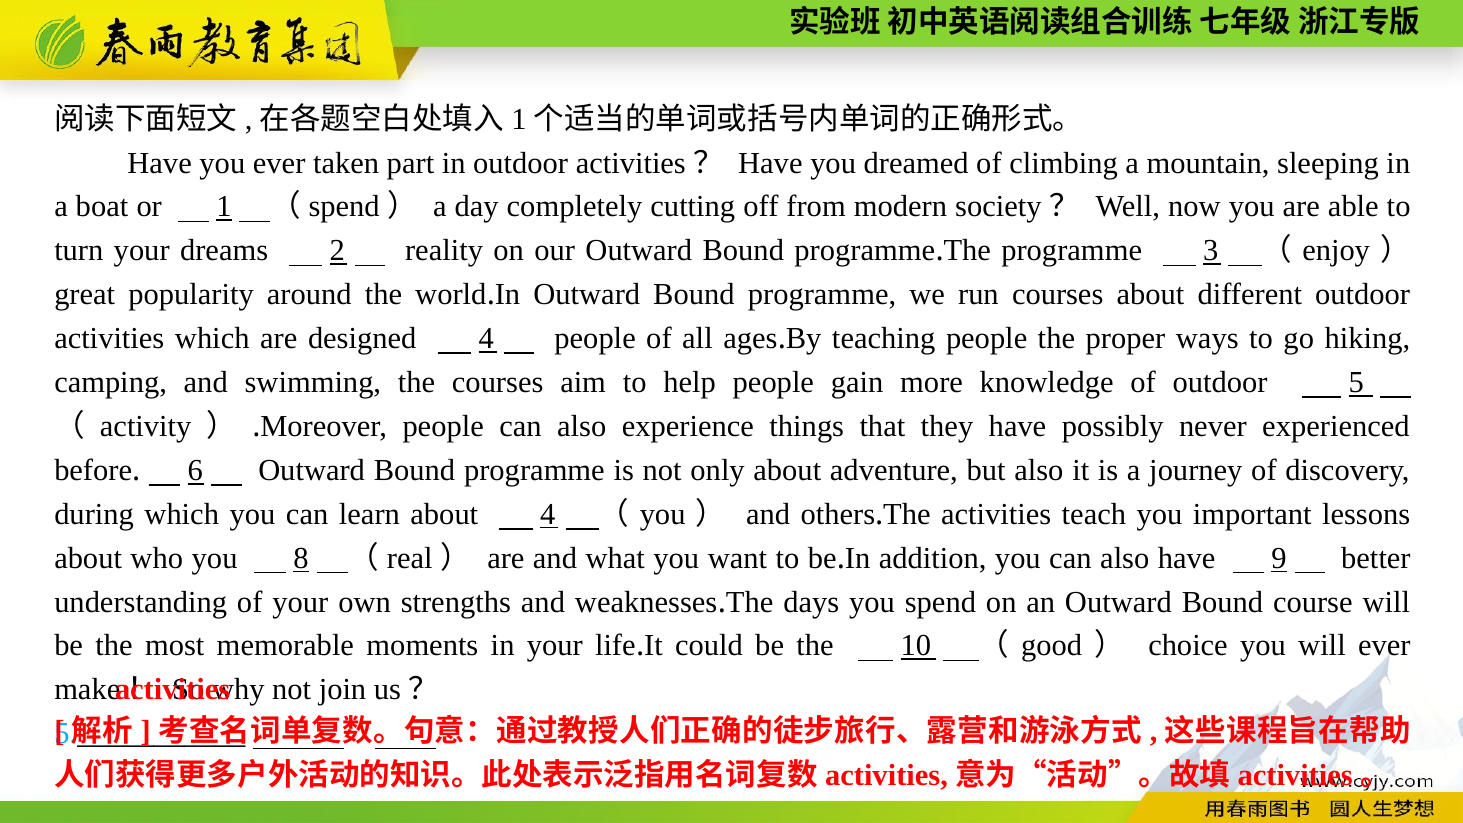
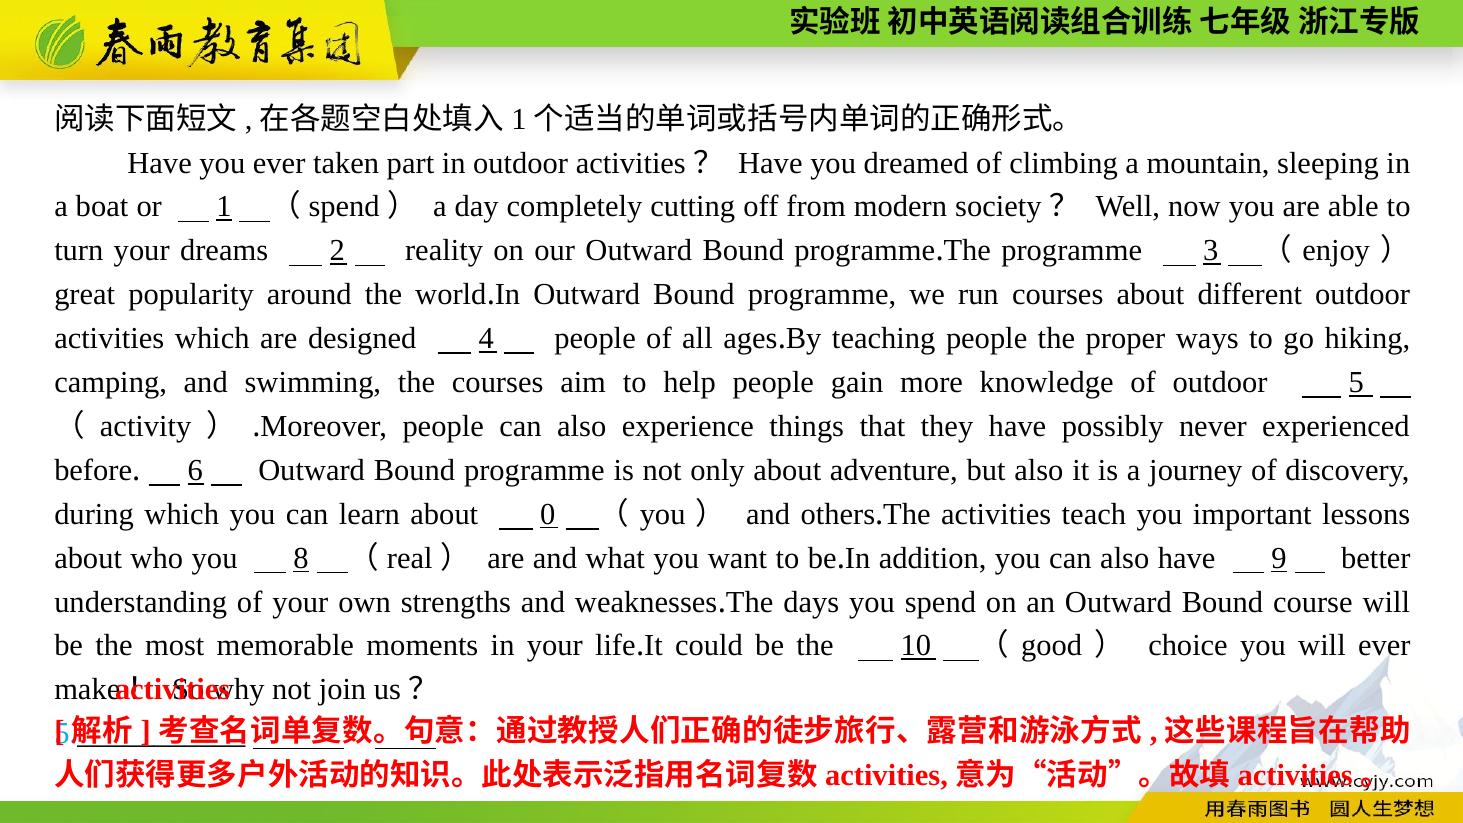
about 4: 4 -> 0
